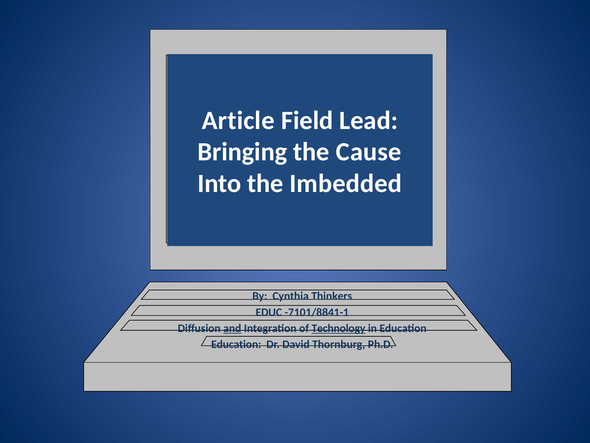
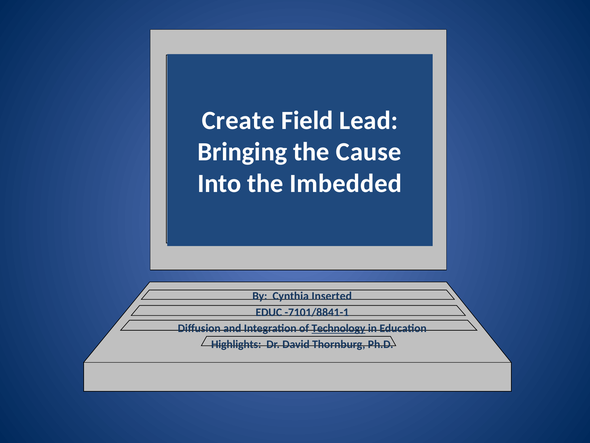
Article: Article -> Create
Thinkers: Thinkers -> Inserted
and underline: present -> none
Education at (236, 344): Education -> Highlights
